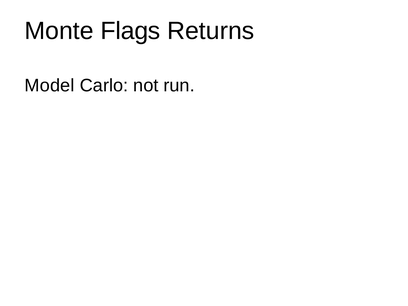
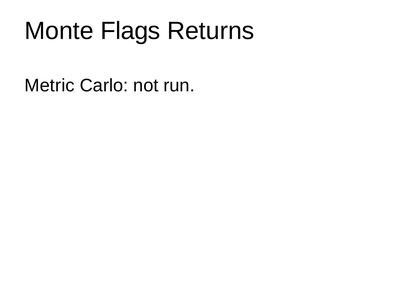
Model: Model -> Metric
